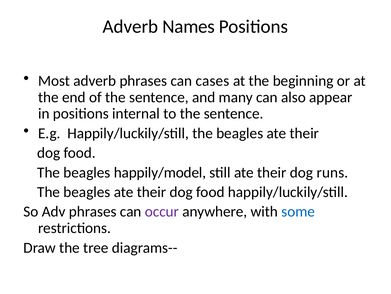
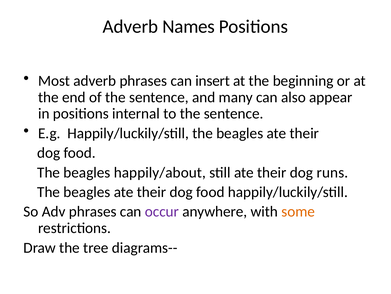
cases: cases -> insert
happily/model: happily/model -> happily/about
some colour: blue -> orange
